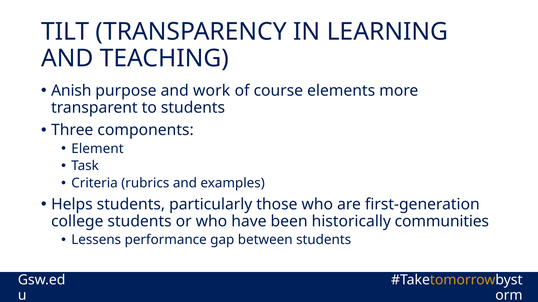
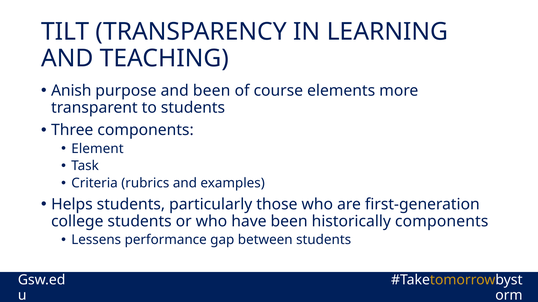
and work: work -> been
historically communities: communities -> components
